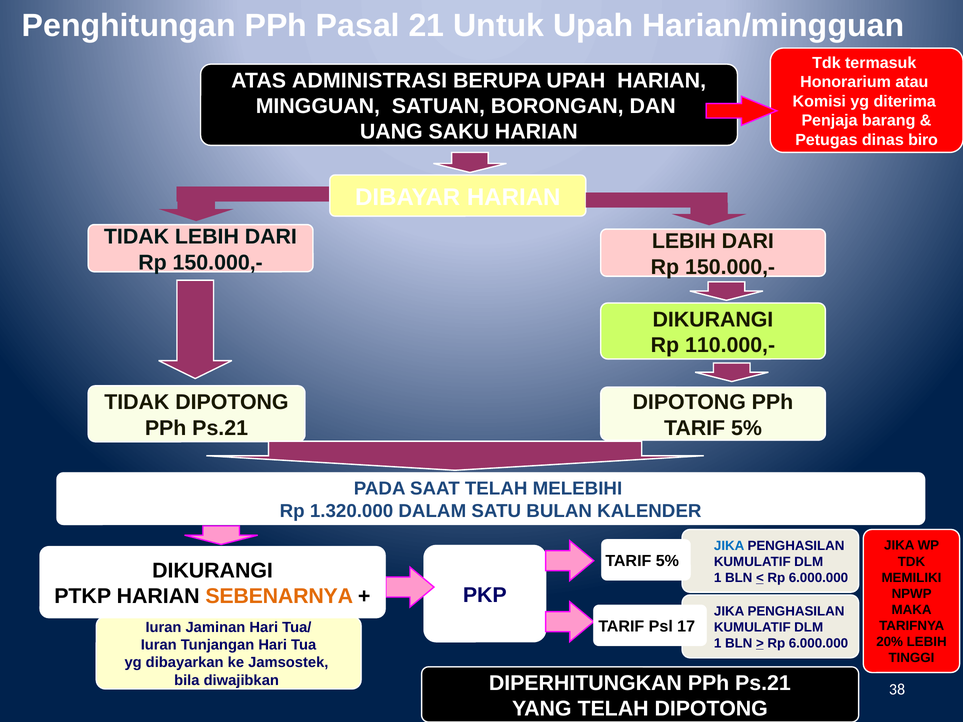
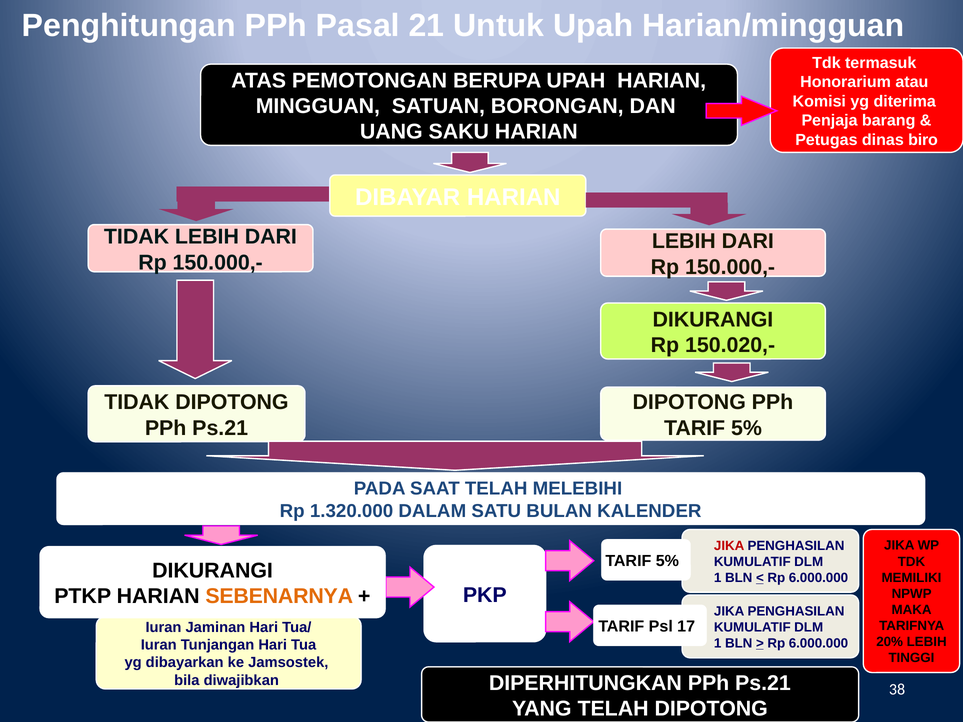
ADMINISTRASI: ADMINISTRASI -> PEMOTONGAN
110.000,-: 110.000,- -> 150.020,-
JIKA at (729, 546) colour: blue -> red
